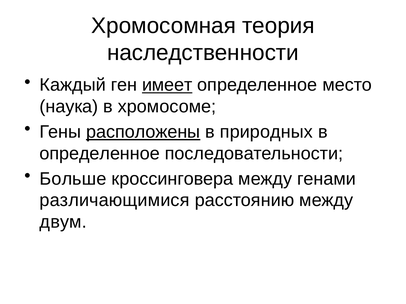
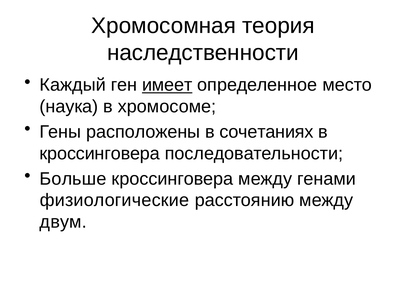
расположены underline: present -> none
природных: природных -> сочетаниях
определенное at (100, 154): определенное -> кроссинговера
различающимися: различающимися -> физиологические
